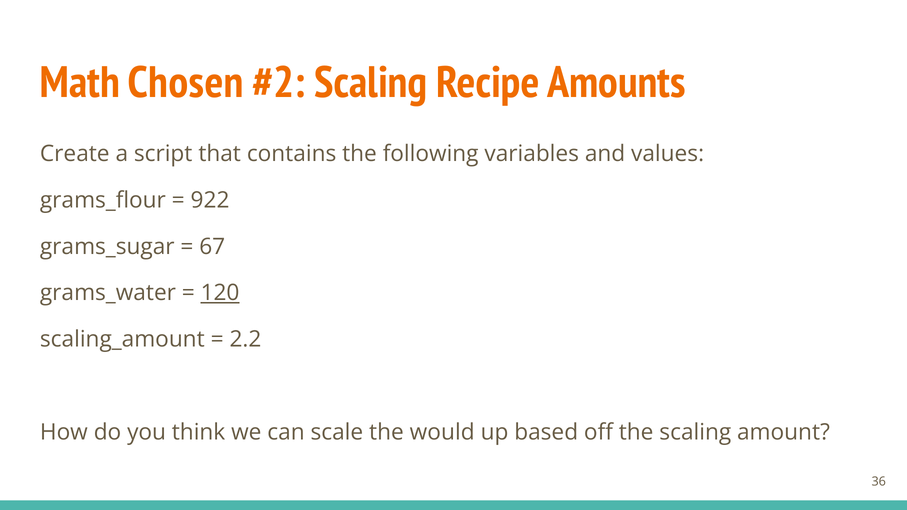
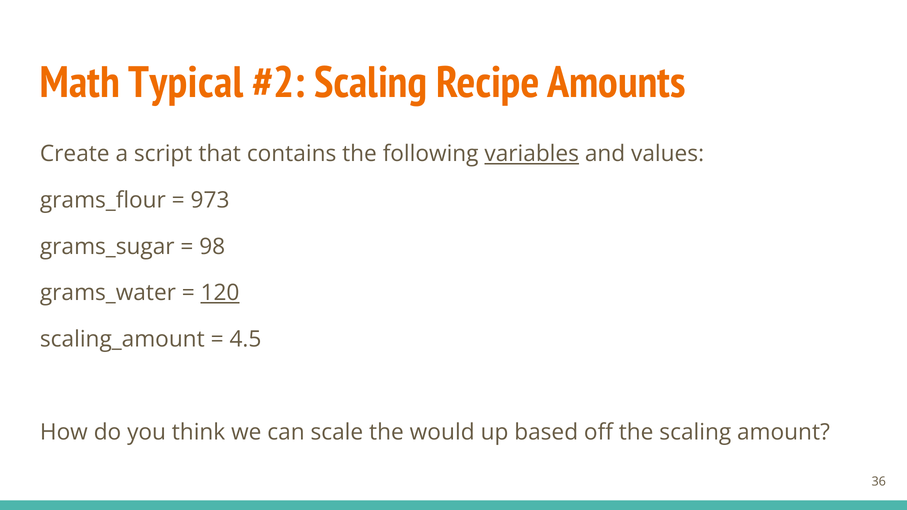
Chosen: Chosen -> Typical
variables underline: none -> present
922: 922 -> 973
67: 67 -> 98
2.2: 2.2 -> 4.5
